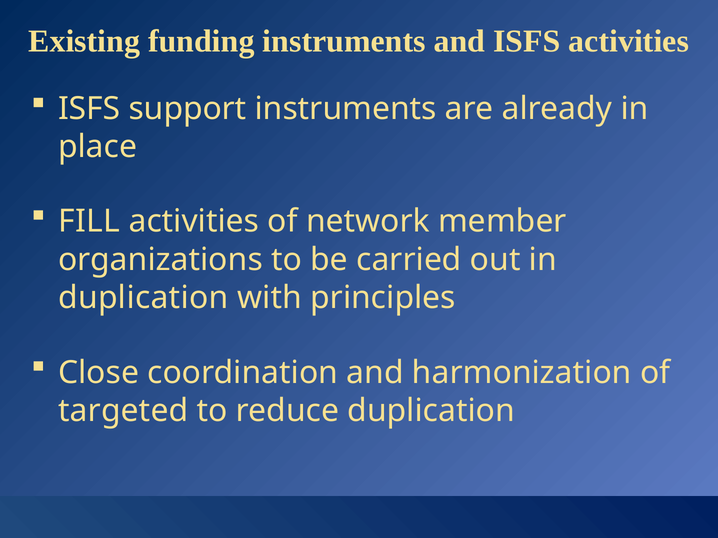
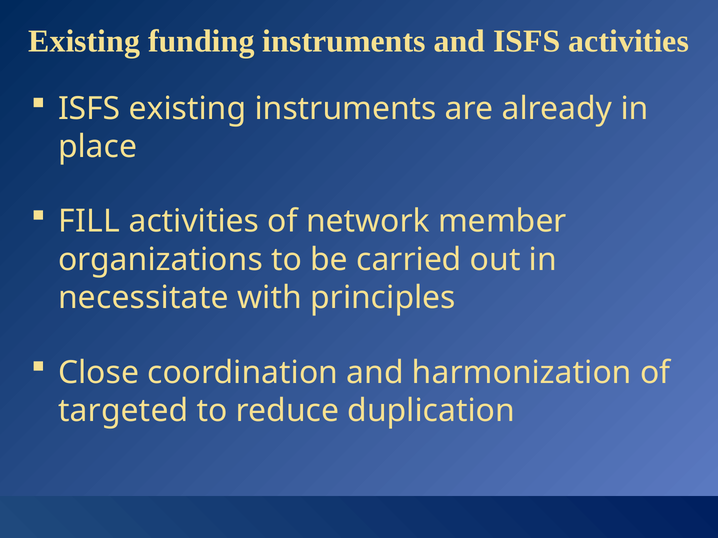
ISFS support: support -> existing
duplication at (143, 298): duplication -> necessitate
